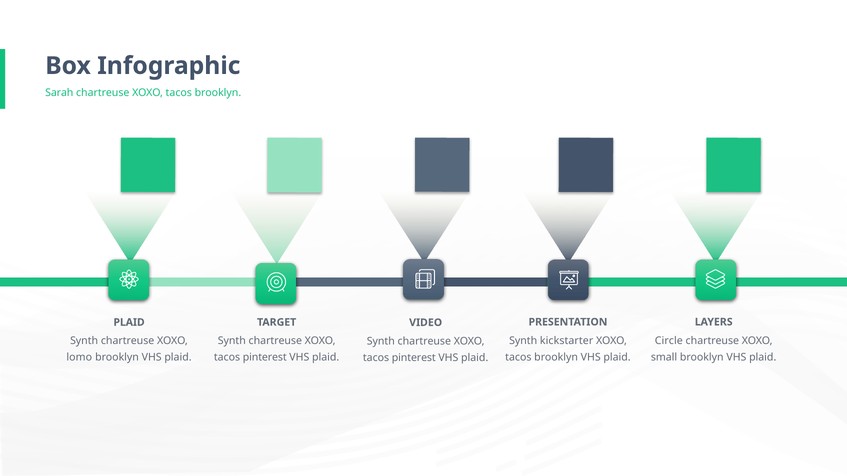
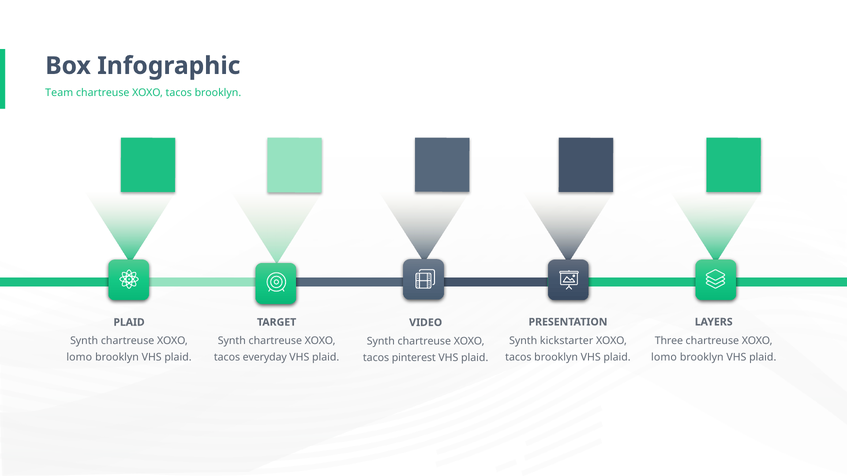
Sarah: Sarah -> Team
Circle: Circle -> Three
small at (664, 357): small -> lomo
pinterest at (265, 358): pinterest -> everyday
